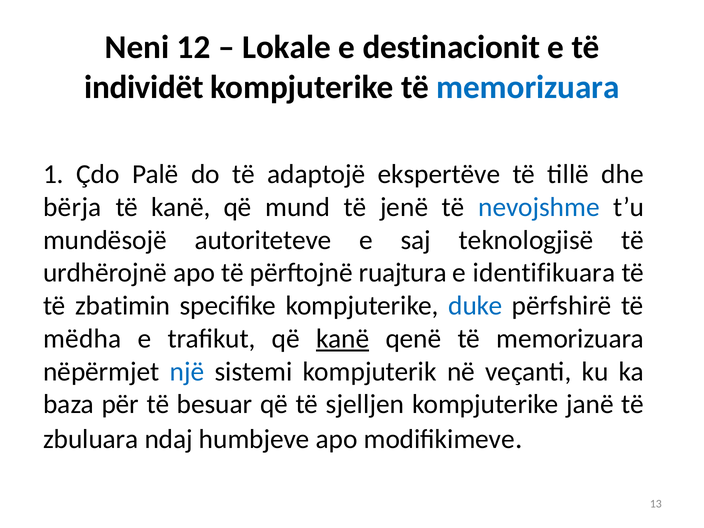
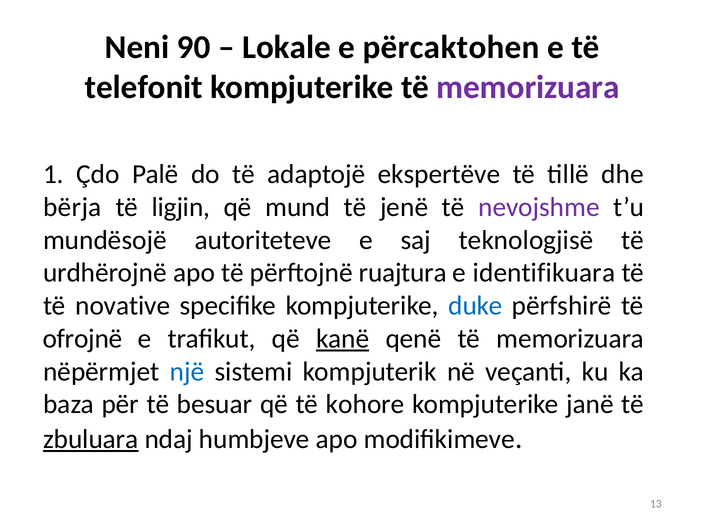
12: 12 -> 90
destinacionit: destinacionit -> përcaktohen
individët: individët -> telefonit
memorizuara at (528, 87) colour: blue -> purple
të kanë: kanë -> ligjin
nevojshme colour: blue -> purple
zbatimin: zbatimin -> novative
mëdha: mëdha -> ofrojnë
sjelljen: sjelljen -> kohore
zbuluara underline: none -> present
